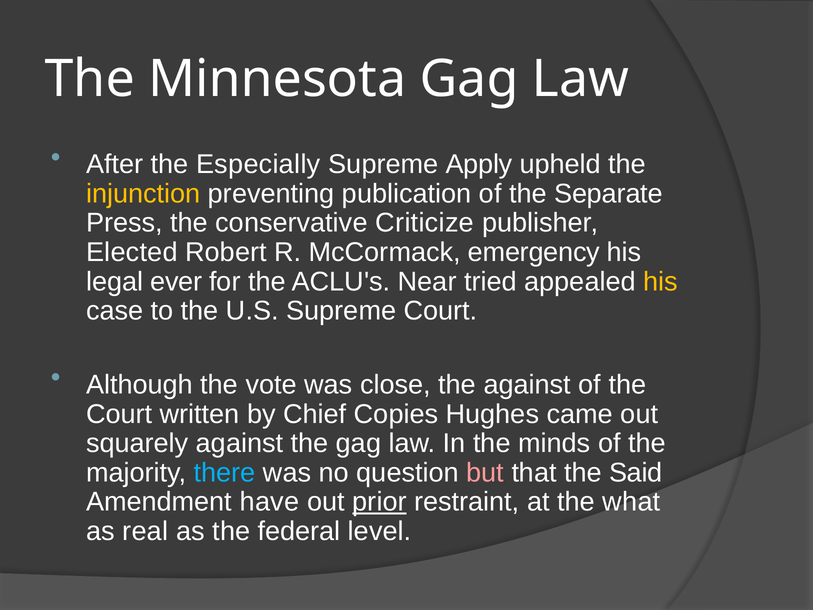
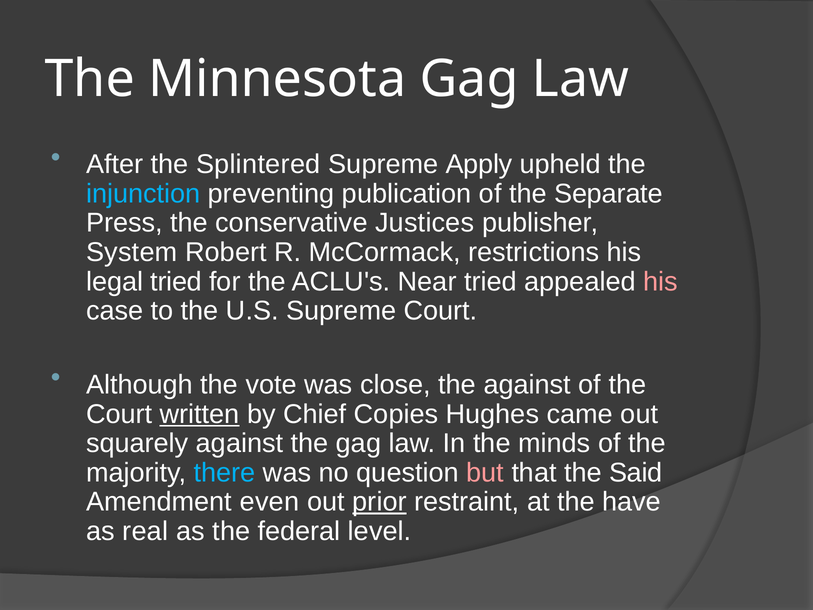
Especially: Especially -> Splintered
injunction colour: yellow -> light blue
Criticize: Criticize -> Justices
Elected: Elected -> System
emergency: emergency -> restrictions
legal ever: ever -> tried
his at (661, 281) colour: yellow -> pink
written underline: none -> present
have: have -> even
what: what -> have
